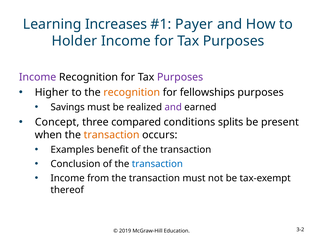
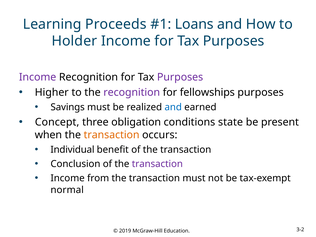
Increases: Increases -> Proceeds
Payer: Payer -> Loans
recognition at (132, 92) colour: orange -> purple
and at (173, 107) colour: purple -> blue
compared: compared -> obligation
splits: splits -> state
Examples: Examples -> Individual
transaction at (157, 164) colour: blue -> purple
thereof: thereof -> normal
